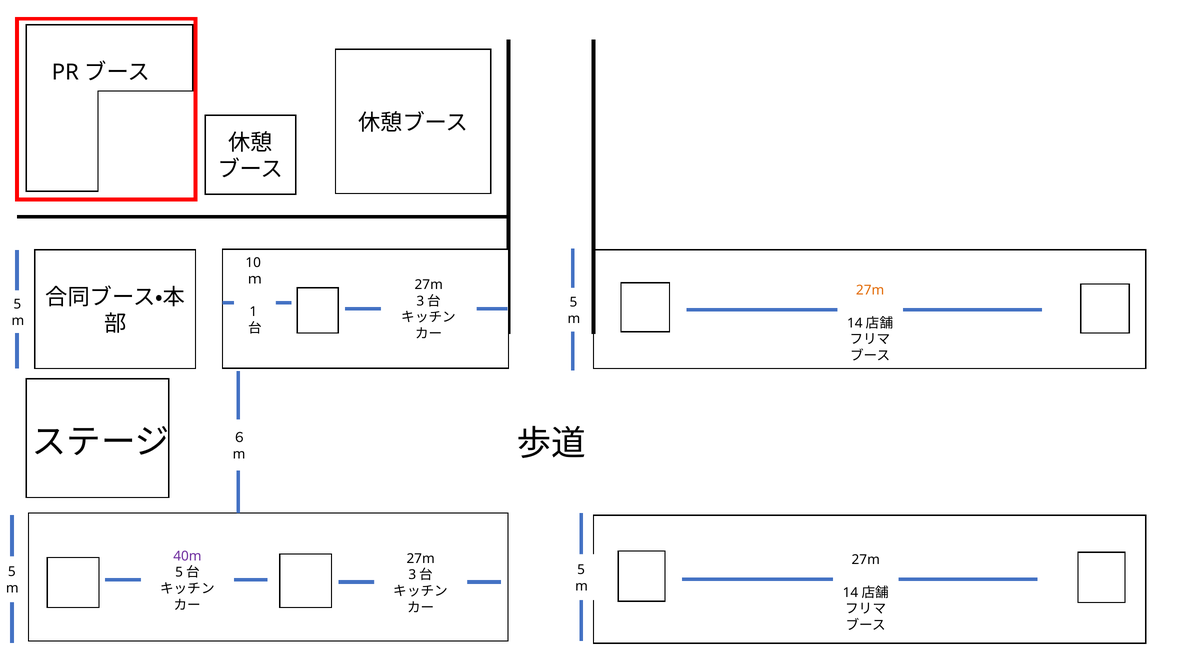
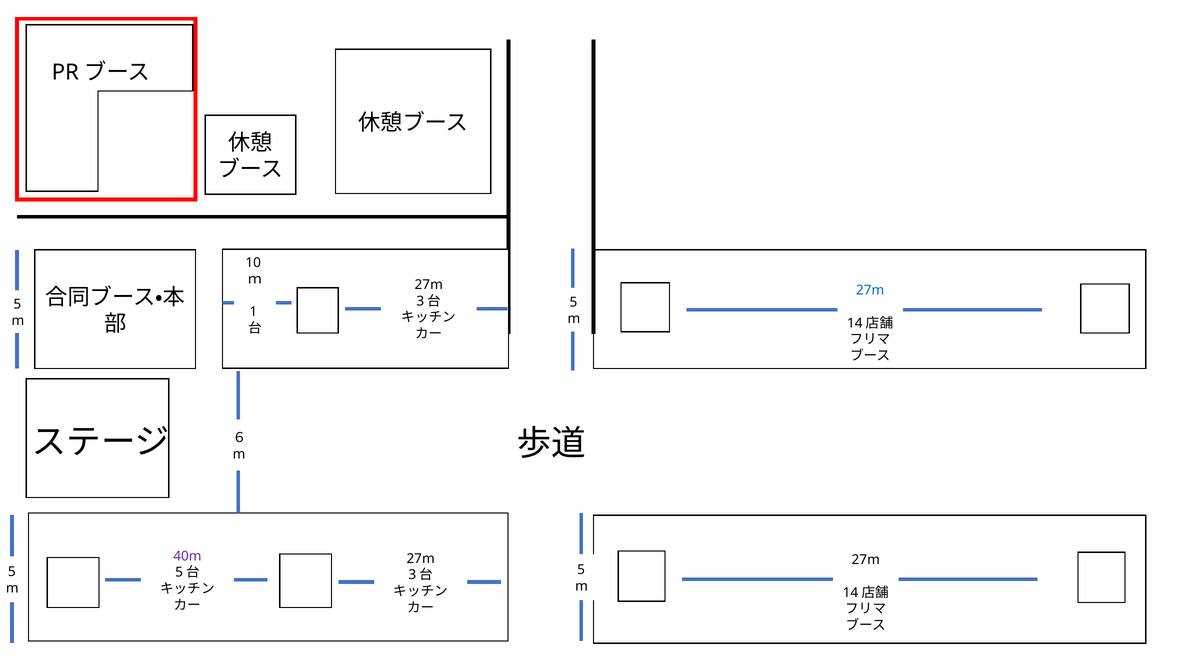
27m at (870, 290) colour: orange -> blue
